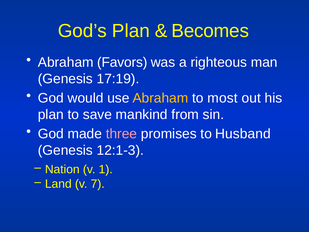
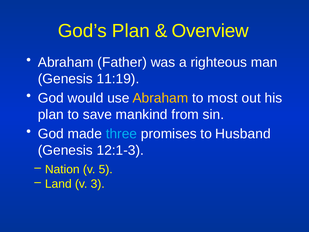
Becomes: Becomes -> Overview
Favors: Favors -> Father
17:19: 17:19 -> 11:19
three colour: pink -> light blue
1: 1 -> 5
7: 7 -> 3
